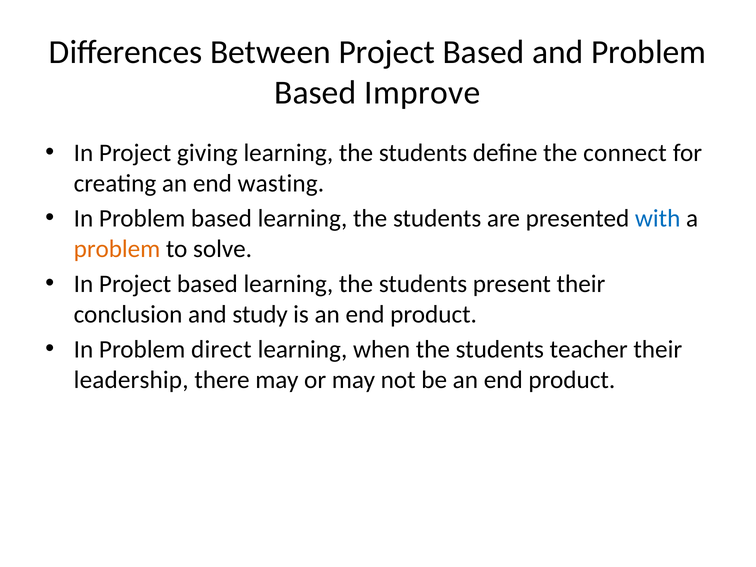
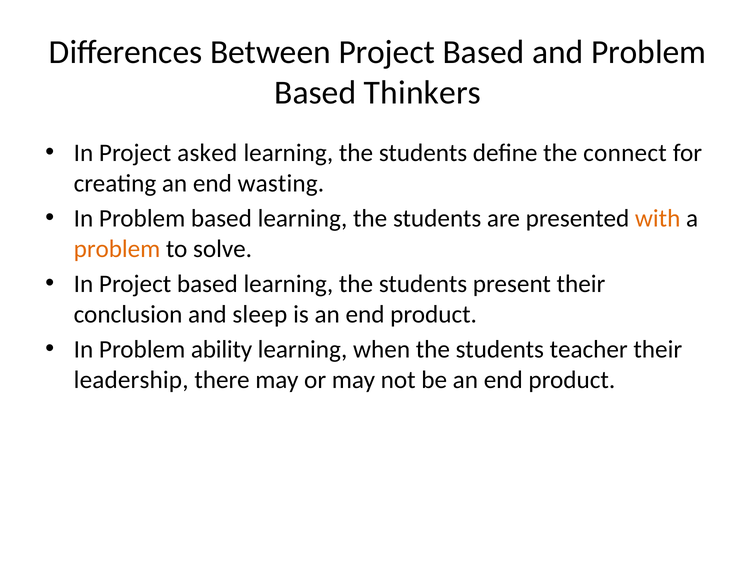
Improve: Improve -> Thinkers
giving: giving -> asked
with colour: blue -> orange
study: study -> sleep
direct: direct -> ability
